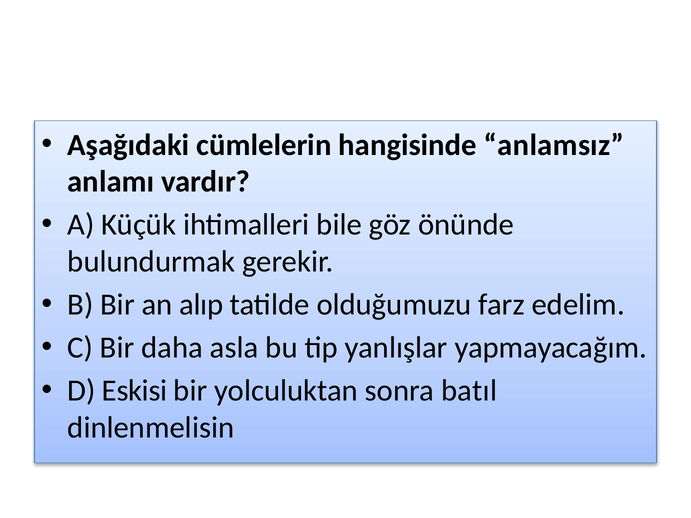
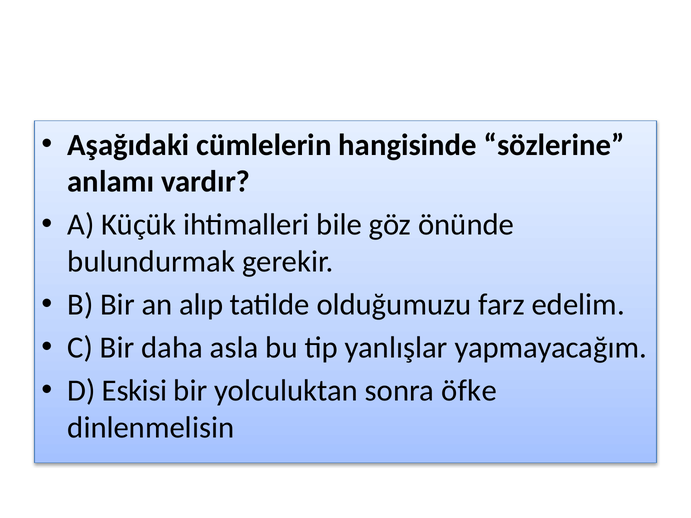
anlamsız: anlamsız -> sözlerine
batıl: batıl -> öfke
